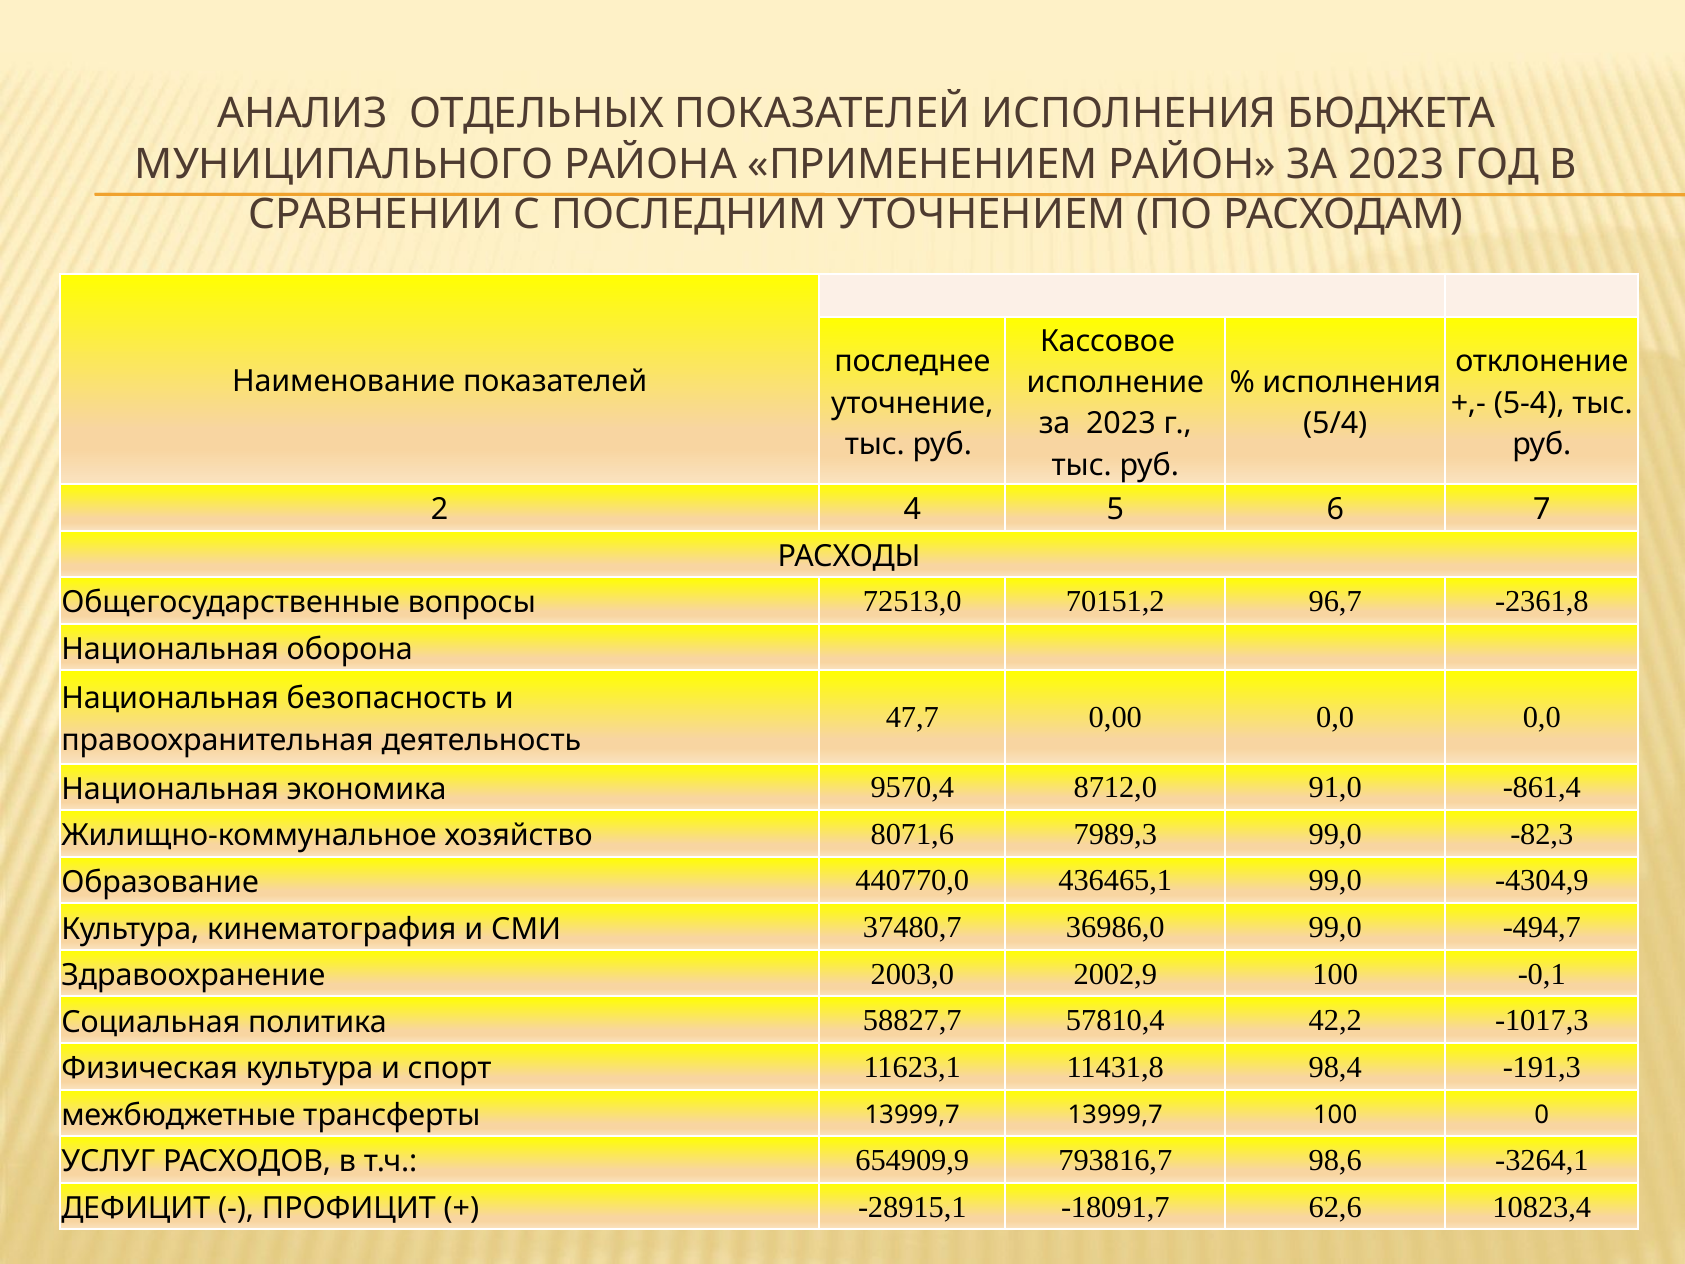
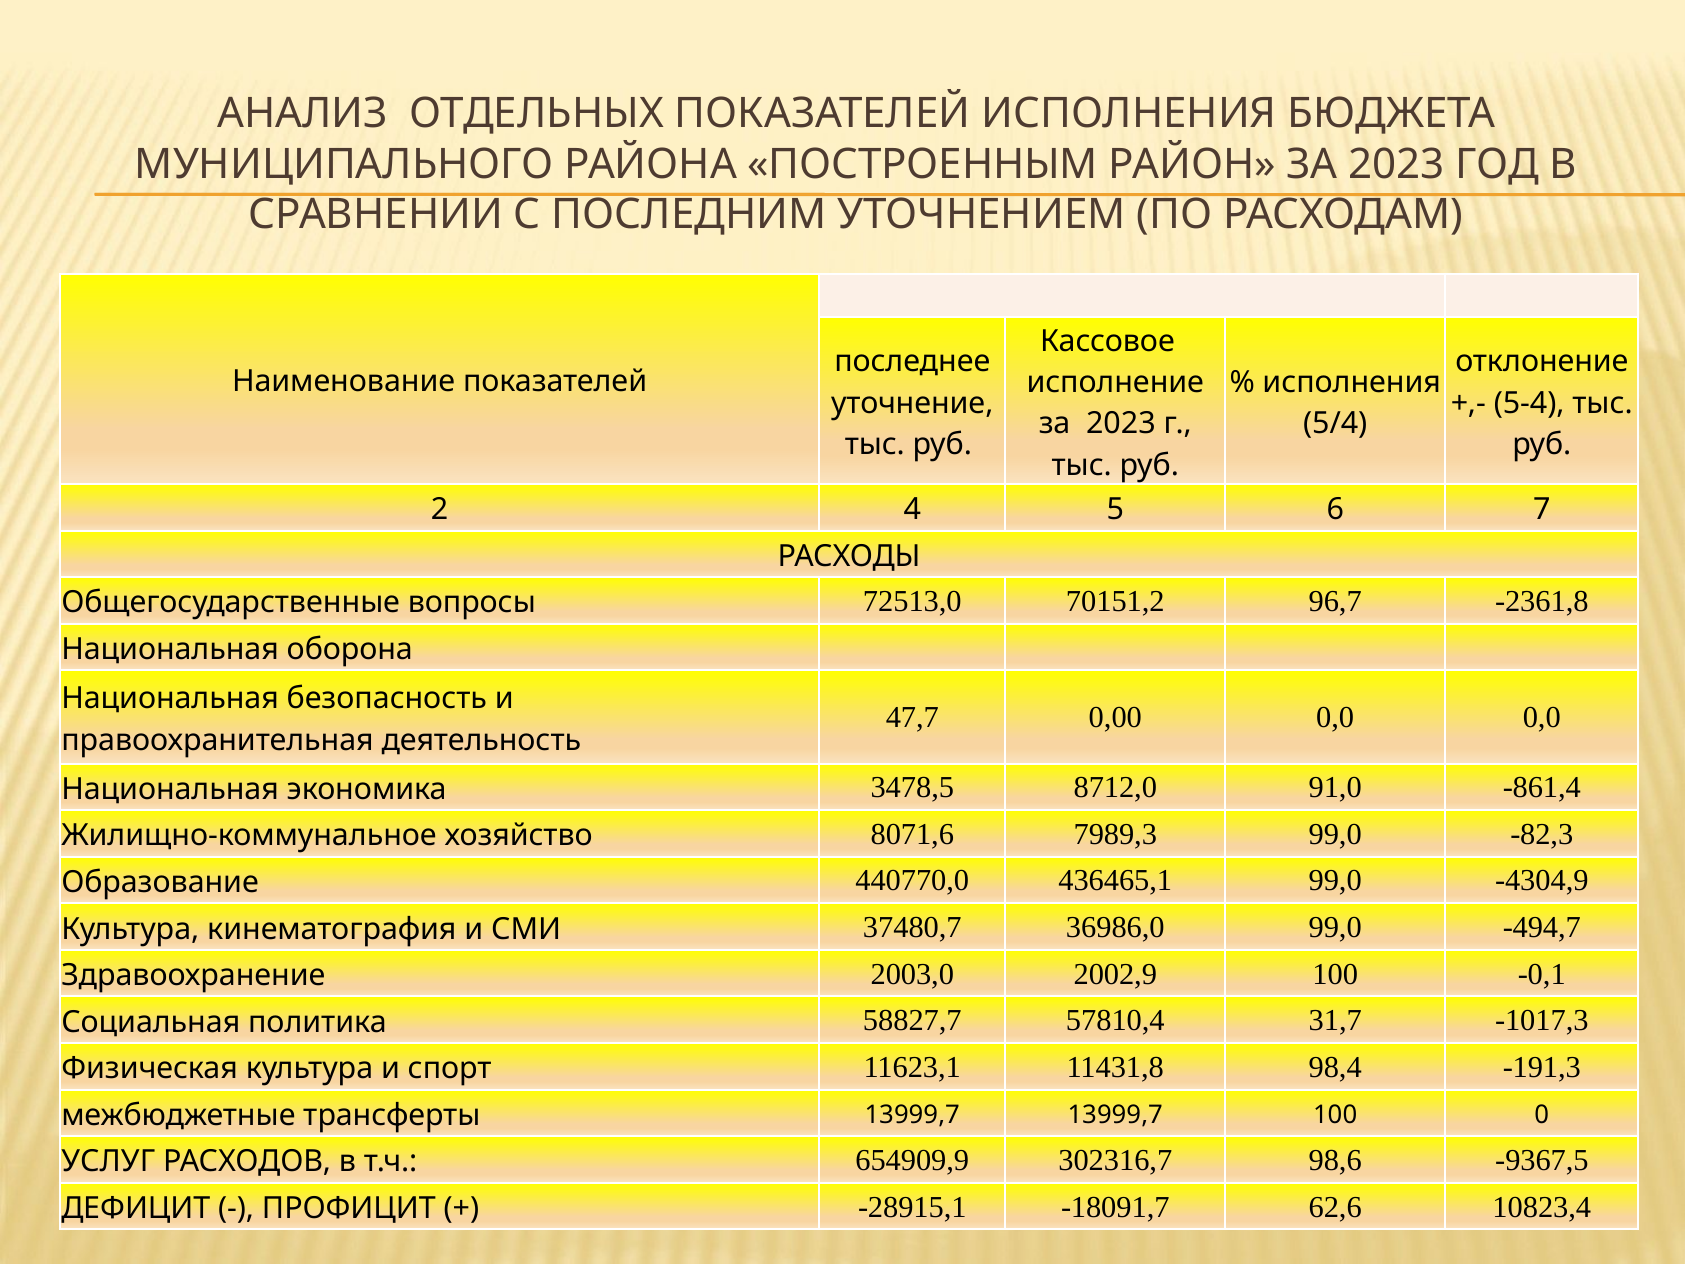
ПРИМЕНЕНИЕМ: ПРИМЕНЕНИЕМ -> ПОСТРОЕННЫМ
9570,4: 9570,4 -> 3478,5
42,2: 42,2 -> 31,7
793816,7: 793816,7 -> 302316,7
-3264,1: -3264,1 -> -9367,5
